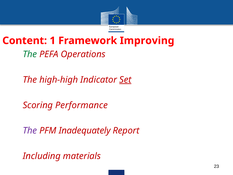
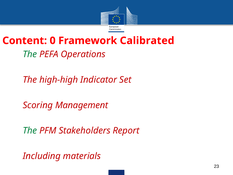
1: 1 -> 0
Improving: Improving -> Calibrated
Set underline: present -> none
Performance: Performance -> Management
The at (30, 130) colour: purple -> green
Inadequately: Inadequately -> Stakeholders
